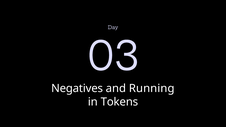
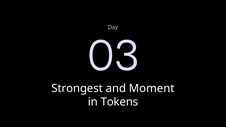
Negatives: Negatives -> Strongest
Running: Running -> Moment
